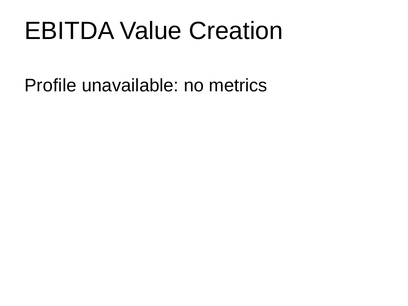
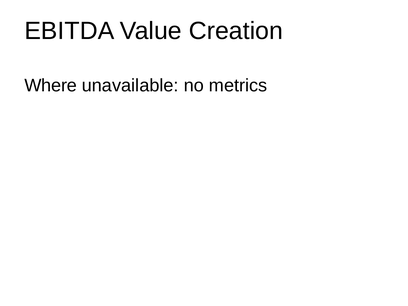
Profile: Profile -> Where
